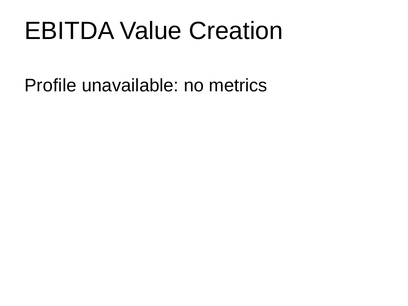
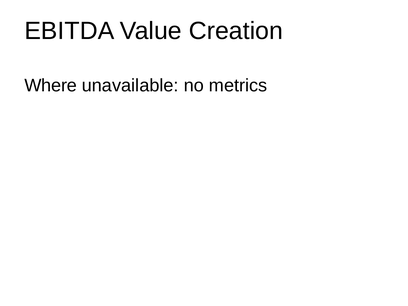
Profile: Profile -> Where
